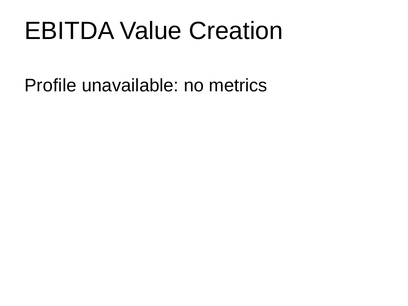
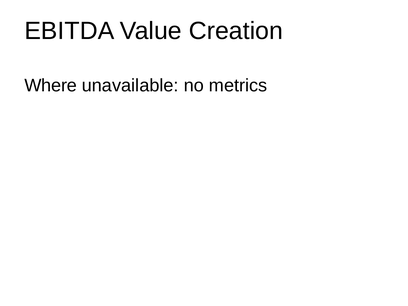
Profile: Profile -> Where
